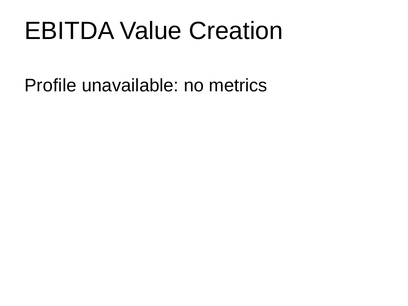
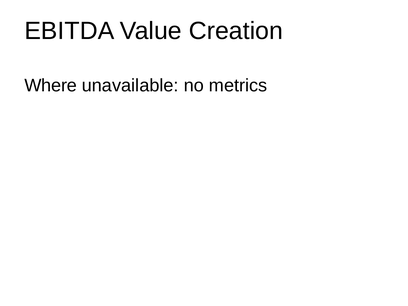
Profile: Profile -> Where
